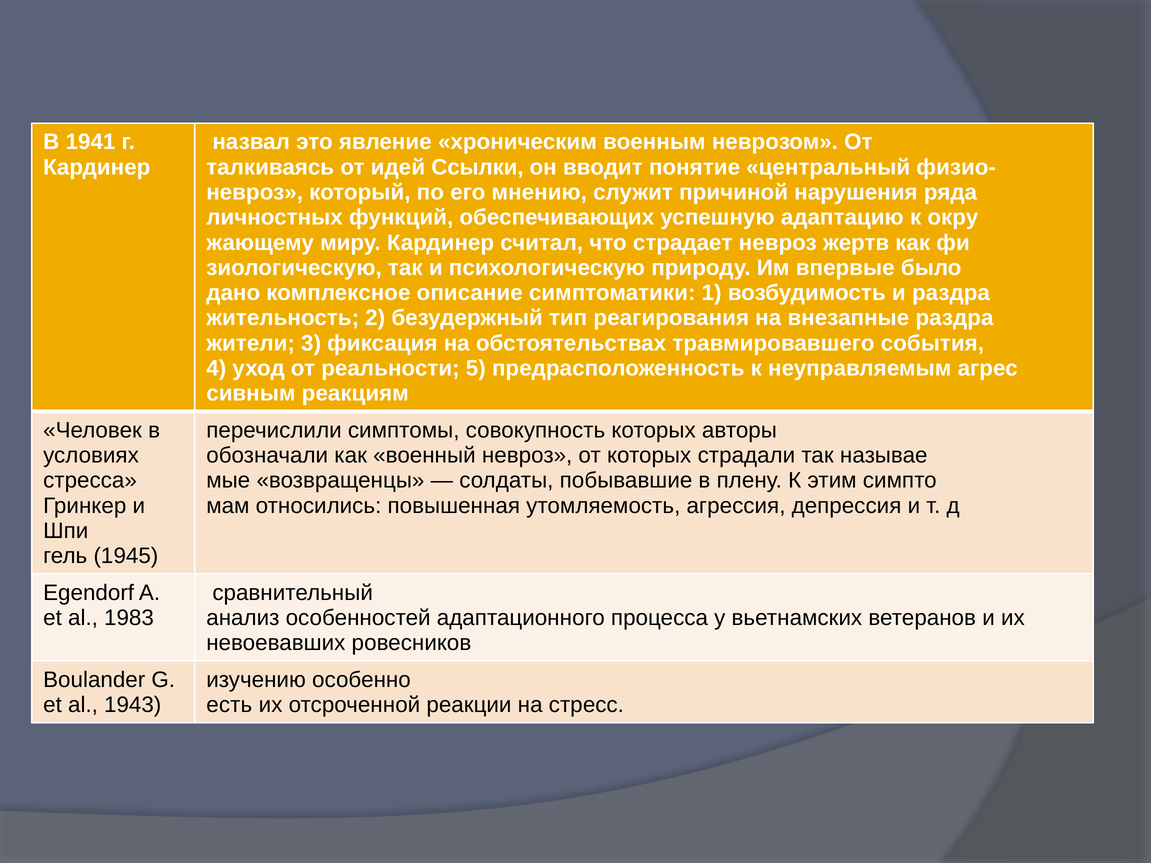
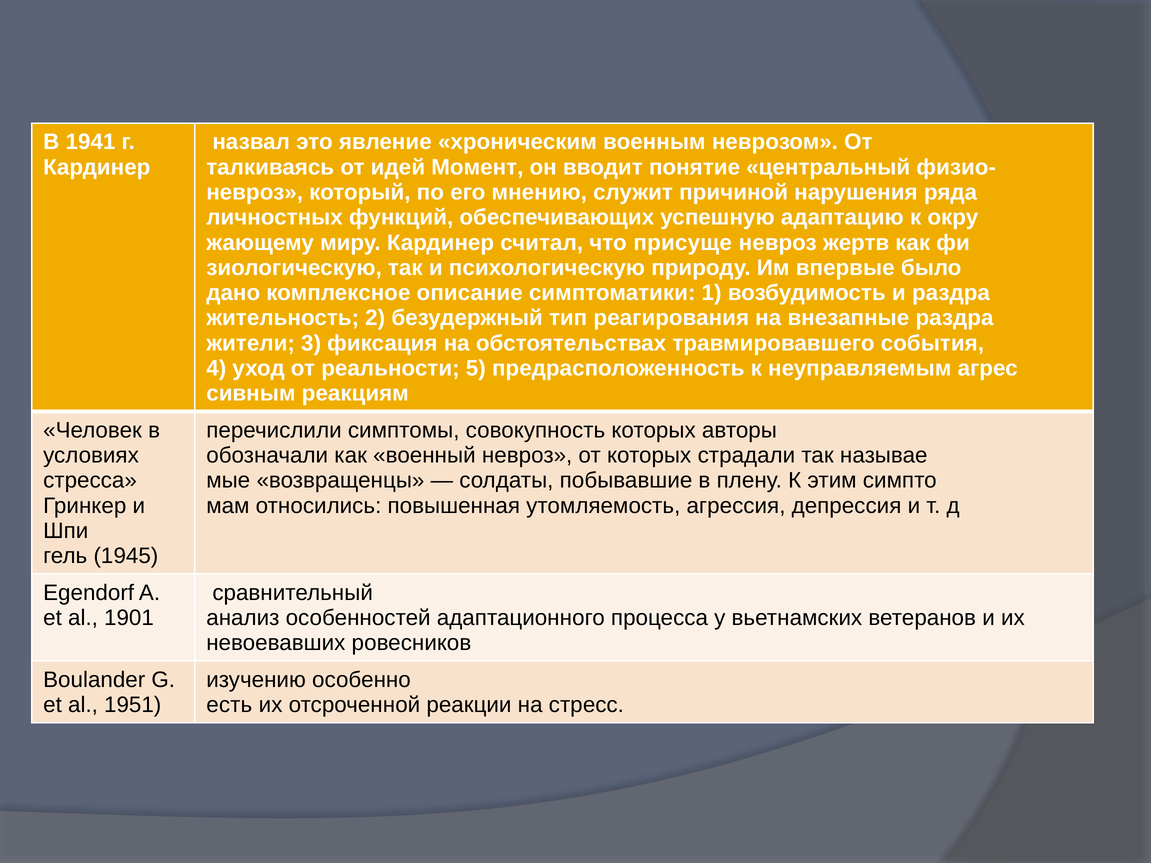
Ссылки: Ссылки -> Момент
страдает: страдает -> присуще
1983: 1983 -> 1901
1943: 1943 -> 1951
